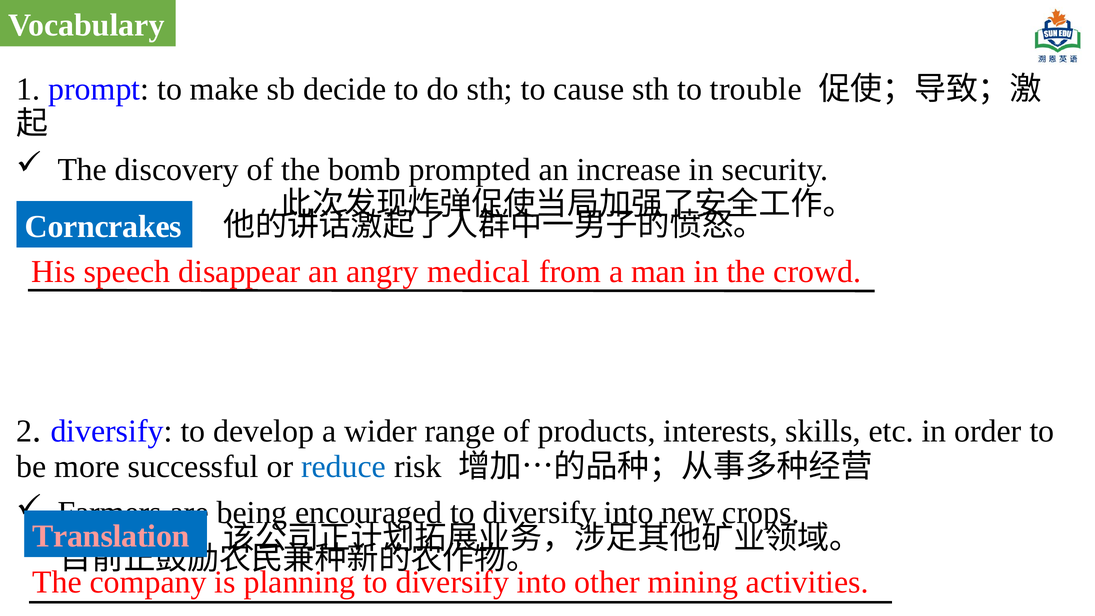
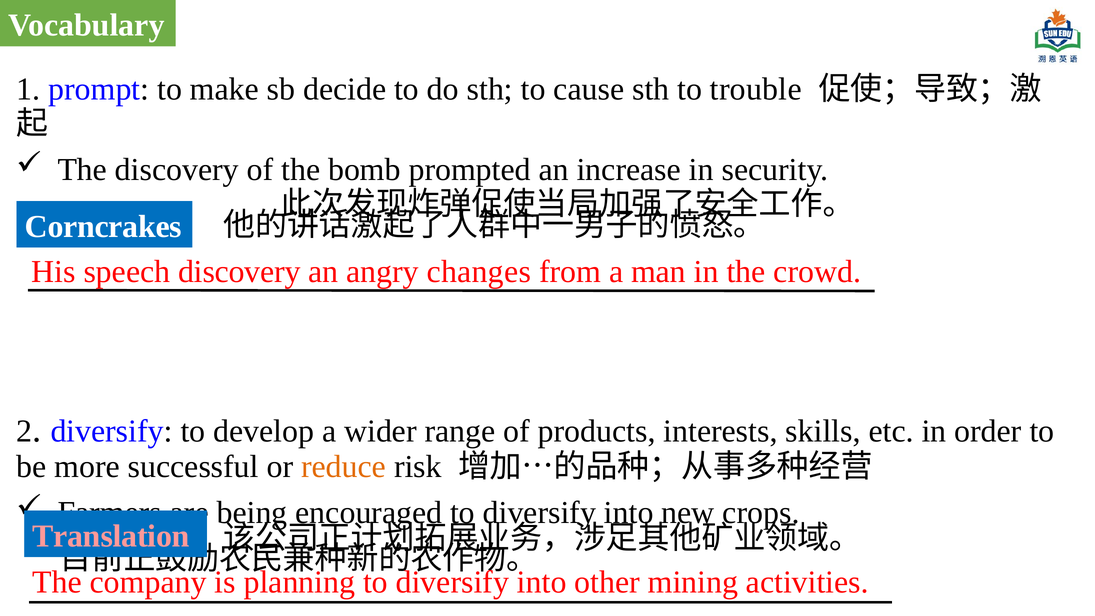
speech disappear: disappear -> discovery
medical: medical -> changes
reduce colour: blue -> orange
